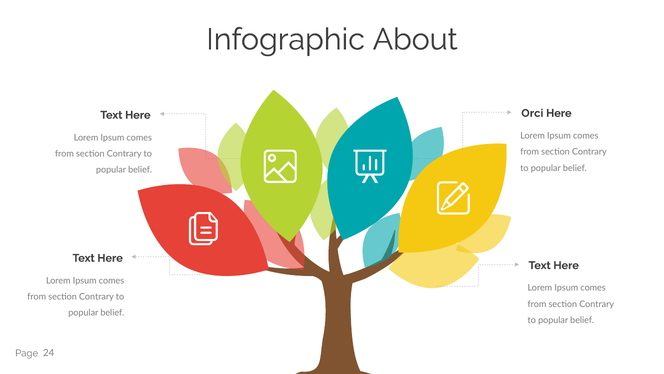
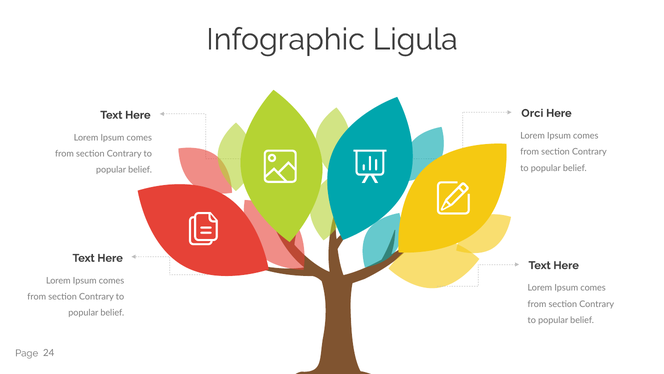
About: About -> Ligula
